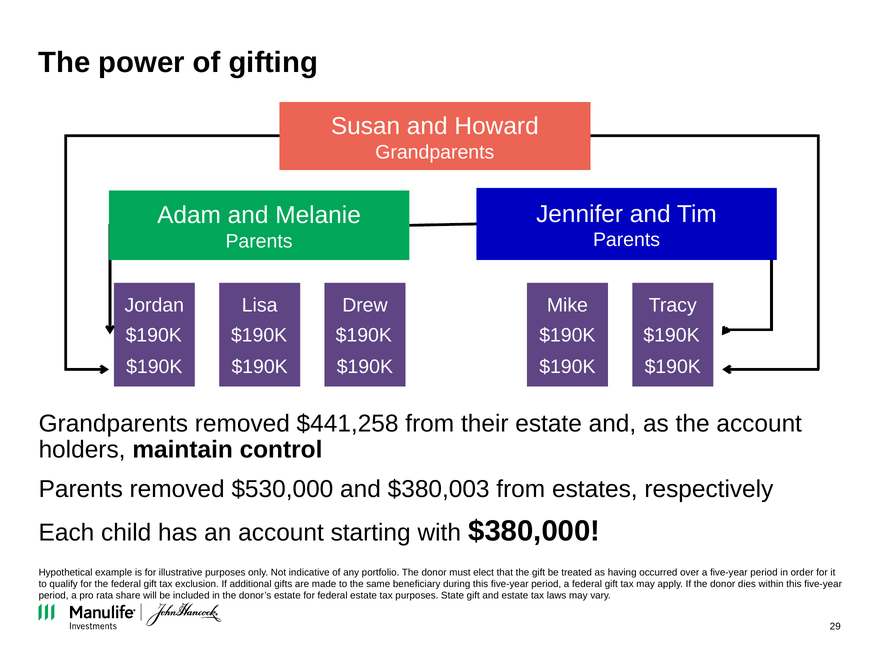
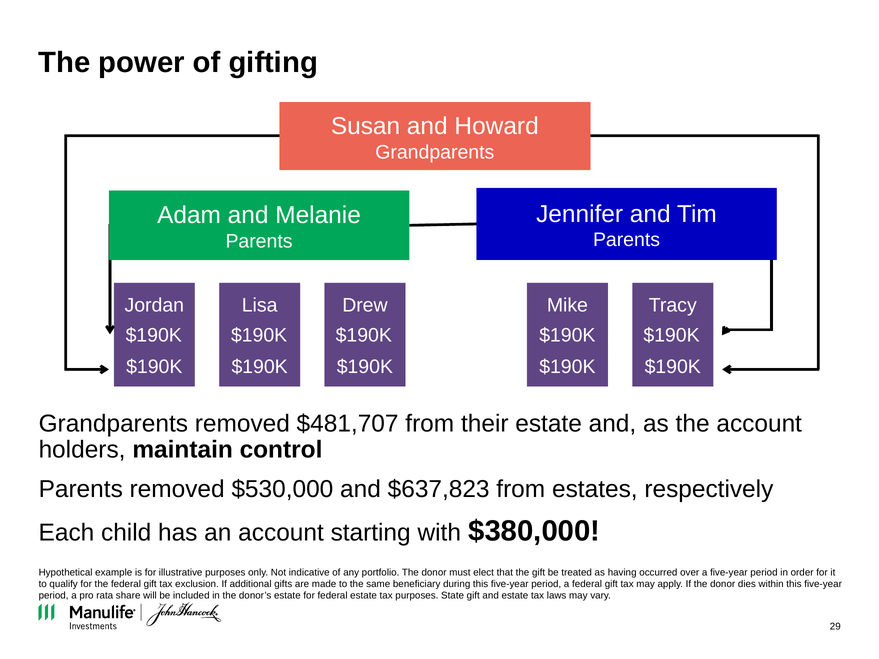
$441,258: $441,258 -> $481,707
$380,003: $380,003 -> $637,823
